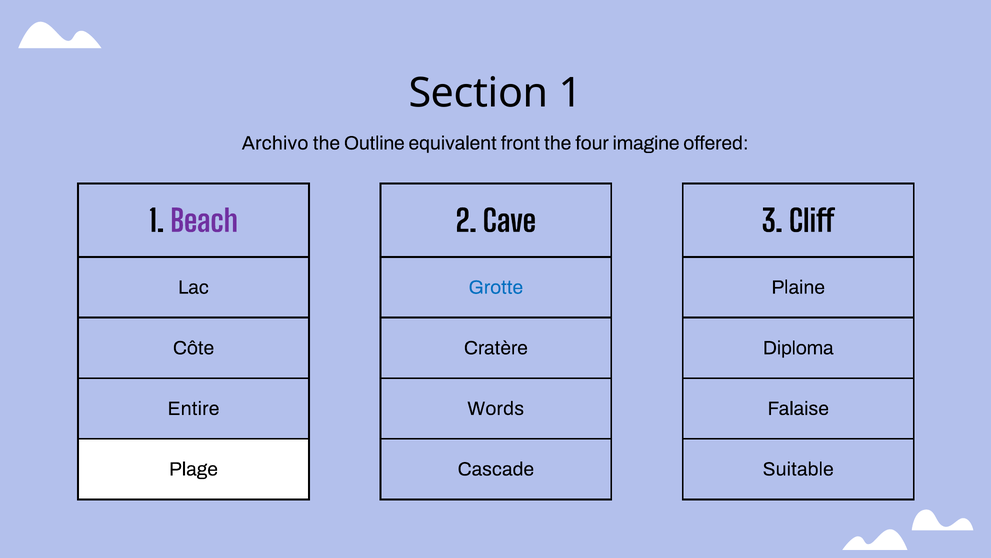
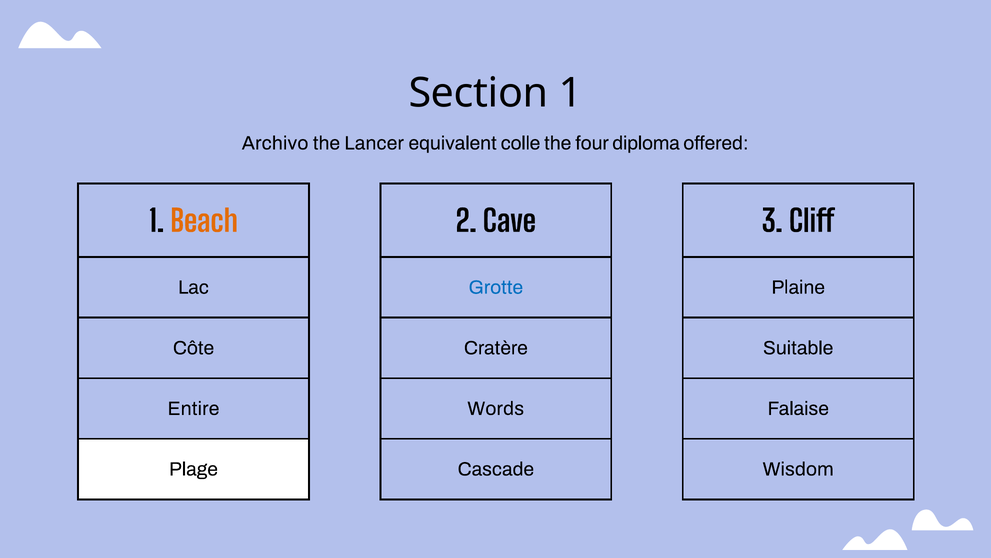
Outline: Outline -> Lancer
front: front -> colle
imagine: imagine -> diploma
Beach colour: purple -> orange
Diploma: Diploma -> Suitable
Suitable: Suitable -> Wisdom
